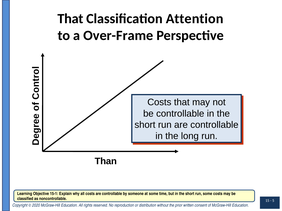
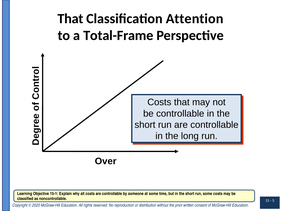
Over-Frame: Over-Frame -> Total-Frame
Than: Than -> Over
